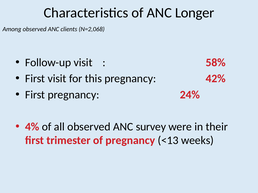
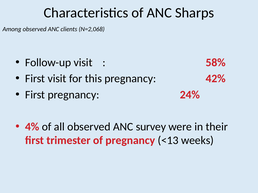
Longer: Longer -> Sharps
